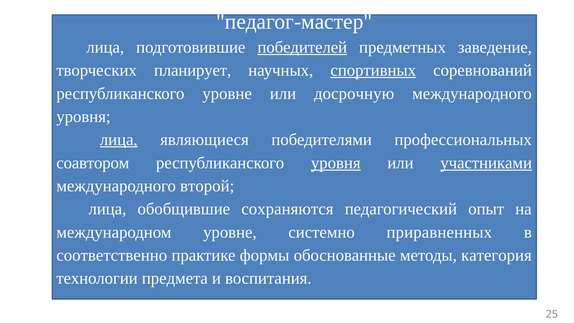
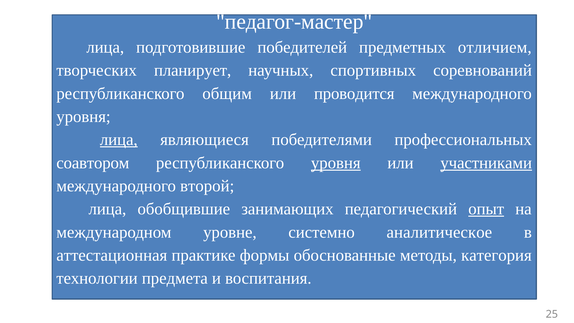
победителей underline: present -> none
заведение: заведение -> отличием
спортивных underline: present -> none
республиканского уровне: уровне -> общим
досрочную: досрочную -> проводится
сохраняются: сохраняются -> занимающих
опыт underline: none -> present
приравненных: приравненных -> аналитическое
соответственно: соответственно -> аттестационная
